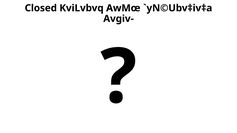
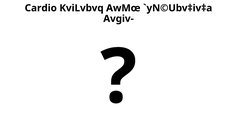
Closed: Closed -> Cardio
